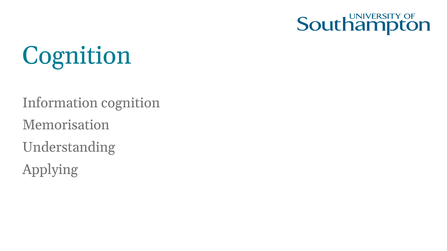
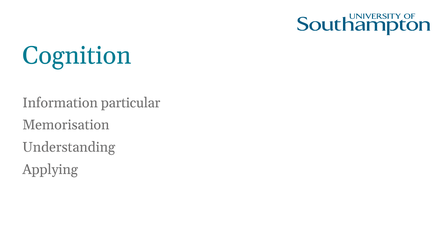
Information cognition: cognition -> particular
